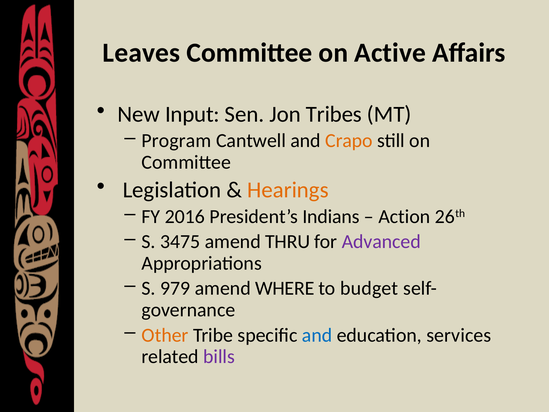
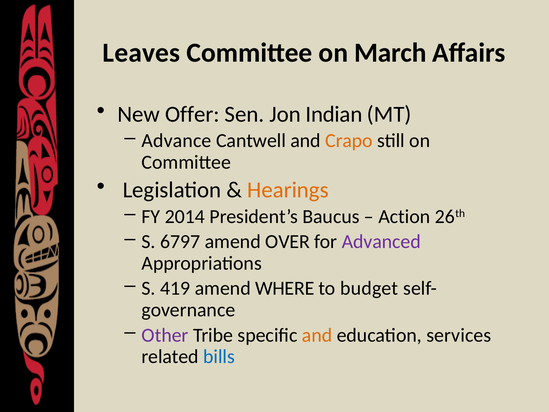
Active: Active -> March
Input: Input -> Offer
Tribes: Tribes -> Indian
Program: Program -> Advance
2016: 2016 -> 2014
Indians: Indians -> Baucus
3475: 3475 -> 6797
THRU: THRU -> OVER
979: 979 -> 419
Other colour: orange -> purple
and at (317, 335) colour: blue -> orange
bills colour: purple -> blue
